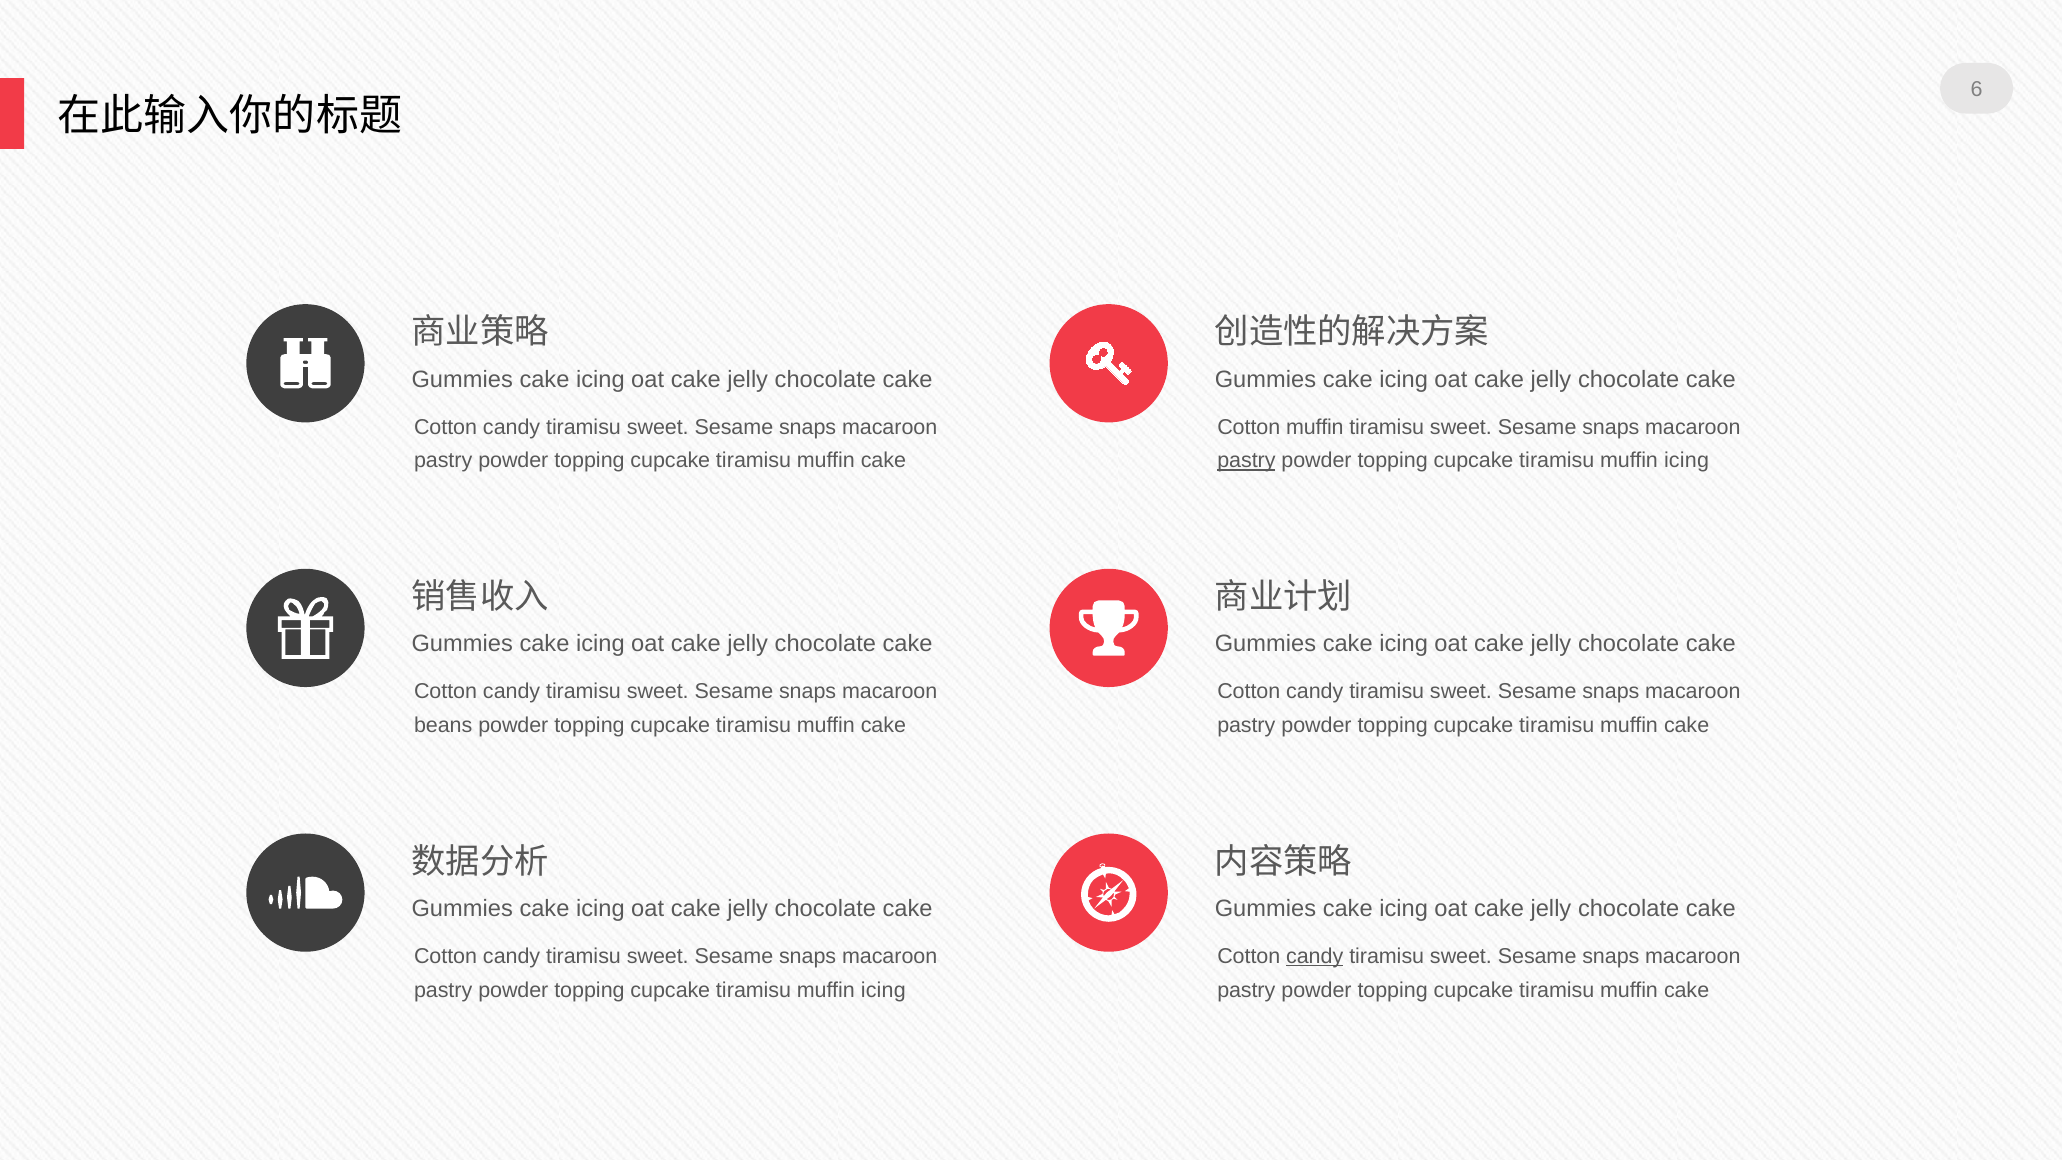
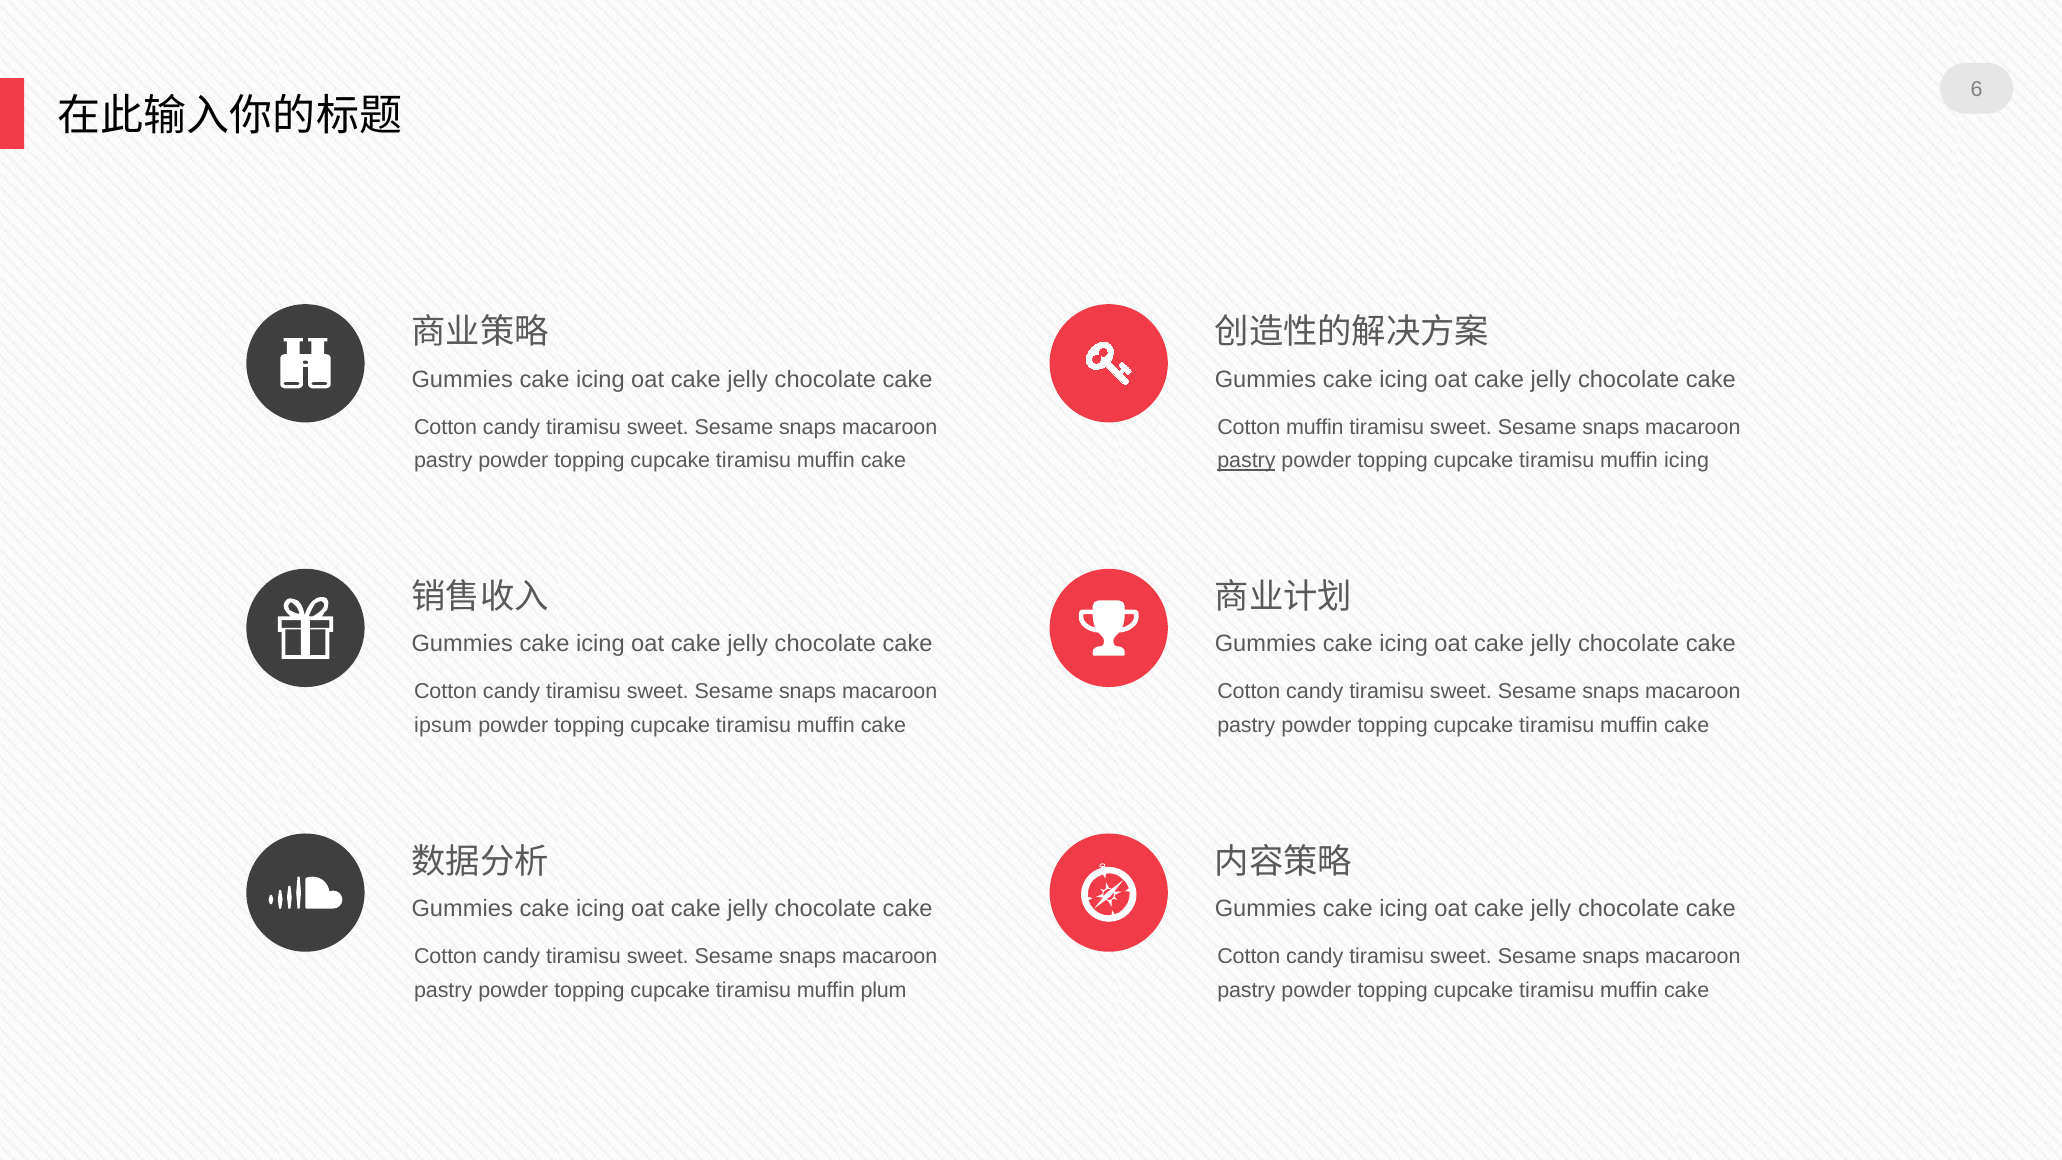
beans: beans -> ipsum
candy at (1315, 956) underline: present -> none
icing at (883, 990): icing -> plum
